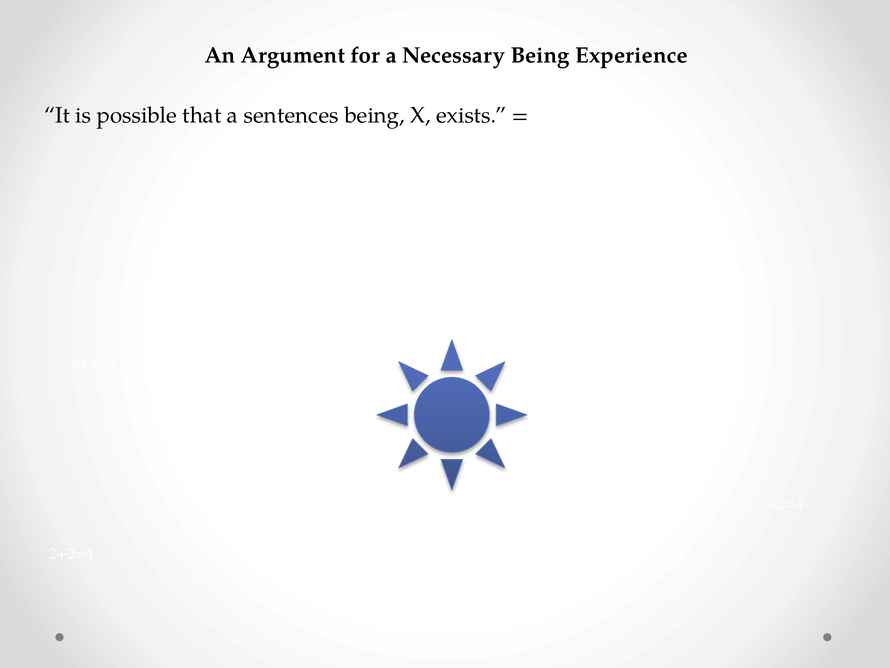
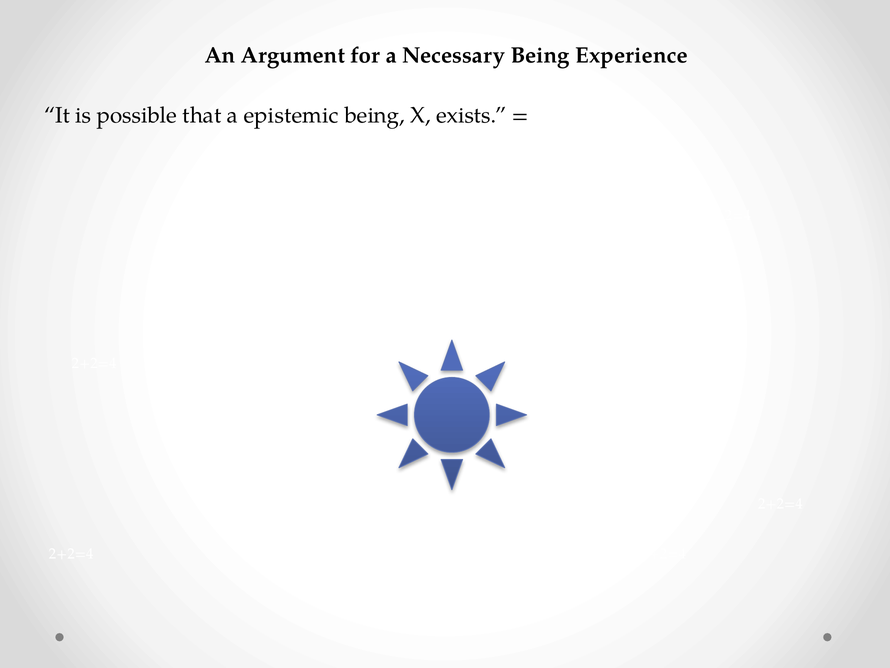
sentences: sentences -> epistemic
